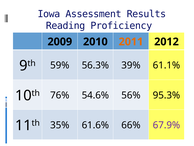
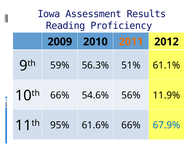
39%: 39% -> 51%
76% at (60, 95): 76% -> 66%
95.3%: 95.3% -> 11.9%
35%: 35% -> 95%
67.9% colour: purple -> blue
